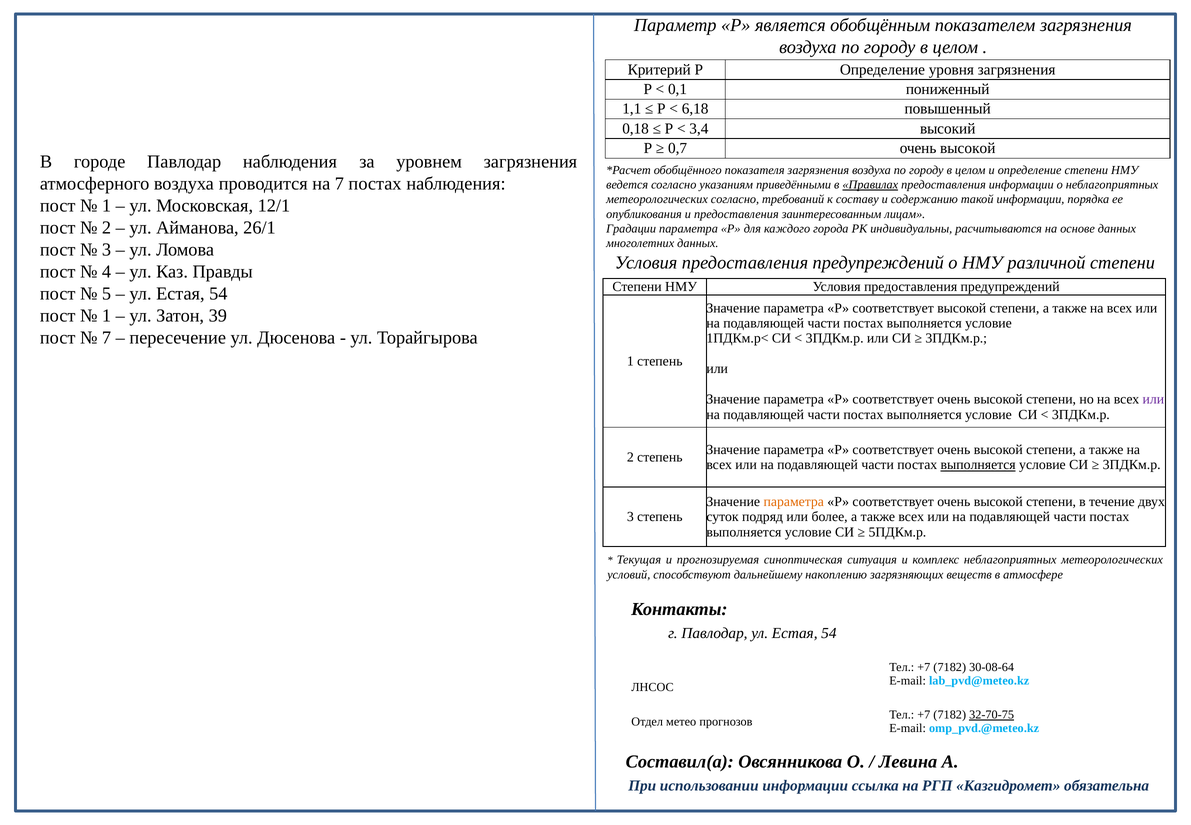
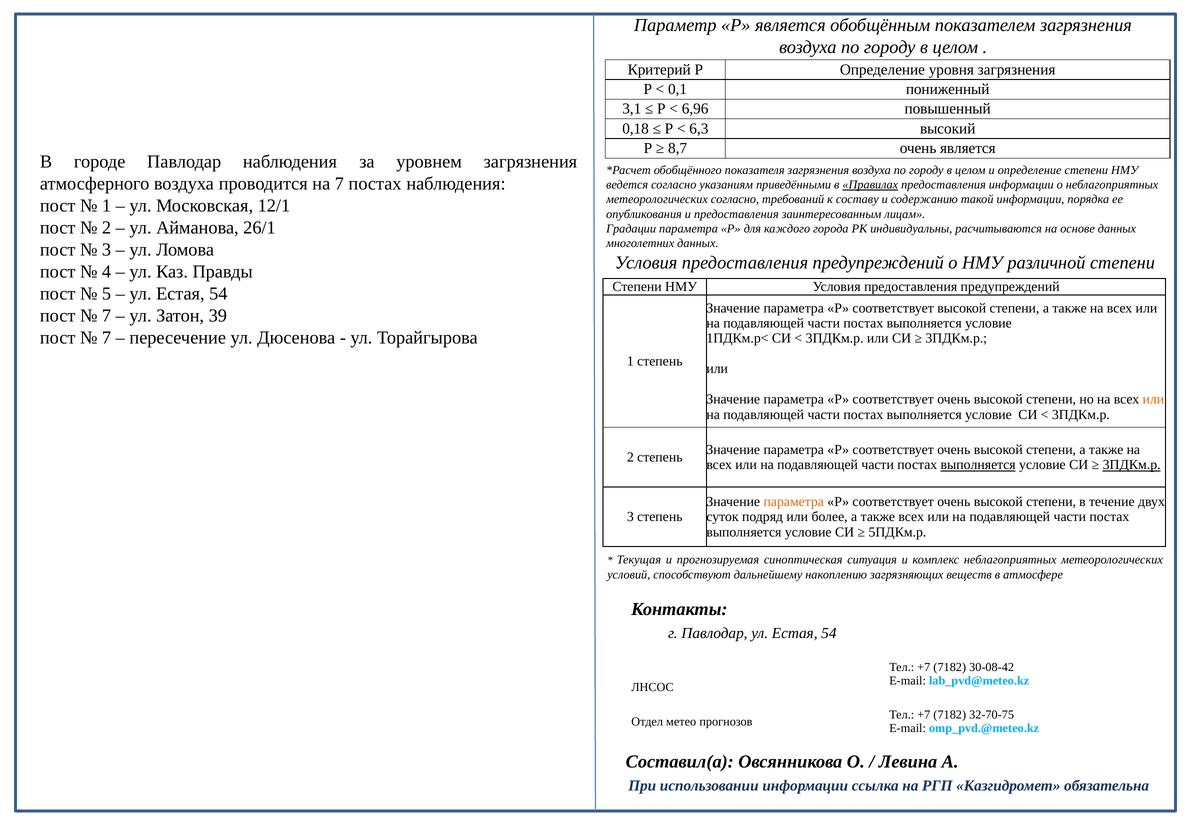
1,1: 1,1 -> 3,1
6,18: 6,18 -> 6,96
3,4: 3,4 -> 6,3
0,7: 0,7 -> 8,7
высокой at (968, 148): высокой -> является
1 at (107, 315): 1 -> 7
или at (1153, 399) colour: purple -> orange
3ПДКм.р at (1132, 465) underline: none -> present
30-08-64: 30-08-64 -> 30-08-42
32-70-75 underline: present -> none
